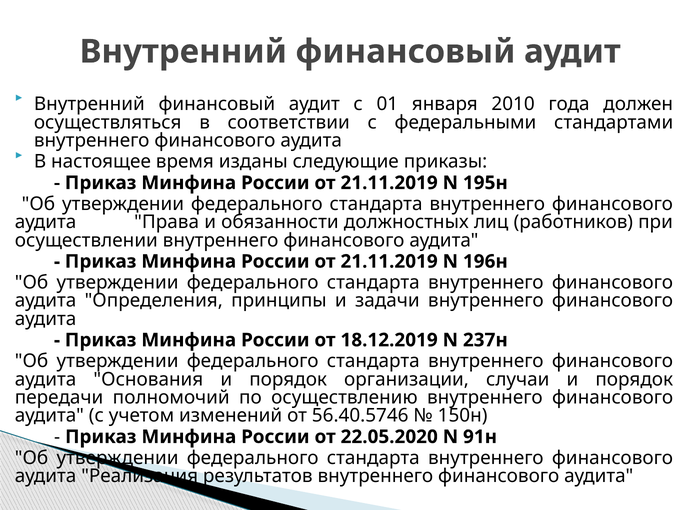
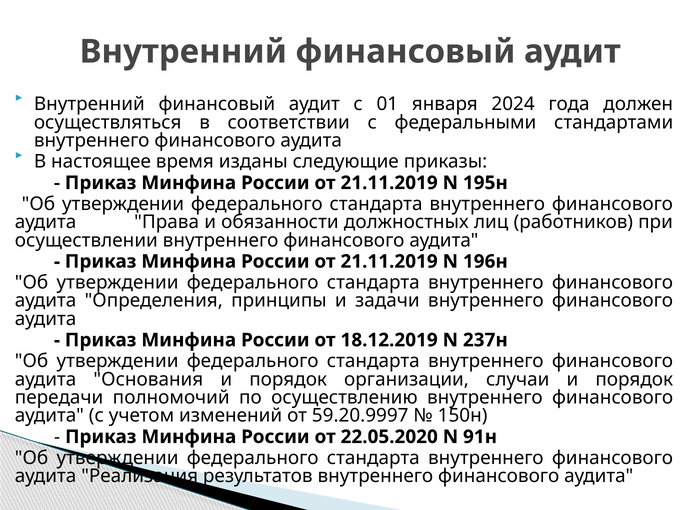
2010: 2010 -> 2024
56.40.5746: 56.40.5746 -> 59.20.9997
